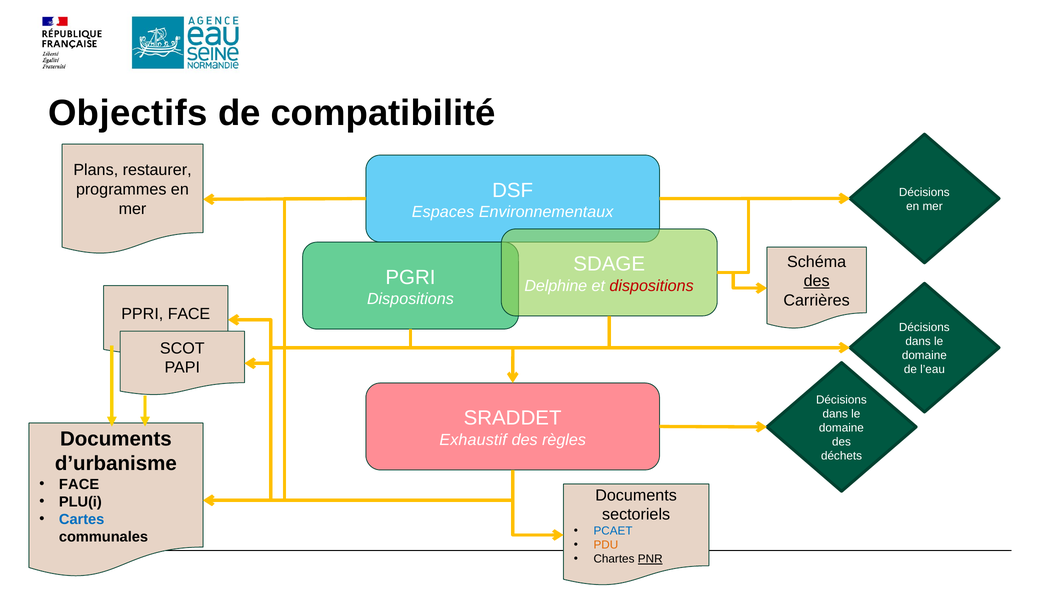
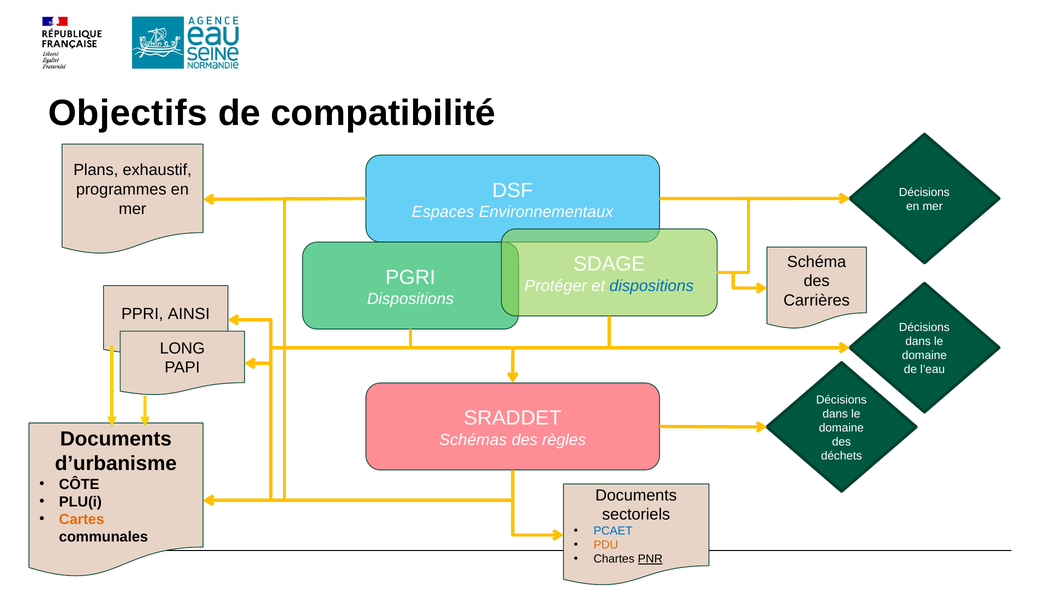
restaurer: restaurer -> exhaustif
des at (817, 281) underline: present -> none
Delphine: Delphine -> Protéger
dispositions at (652, 286) colour: red -> blue
PPRI FACE: FACE -> AINSI
SCOT: SCOT -> LONG
Exhaustif: Exhaustif -> Schémas
FACE at (79, 485): FACE -> CÔTE
Cartes colour: blue -> orange
